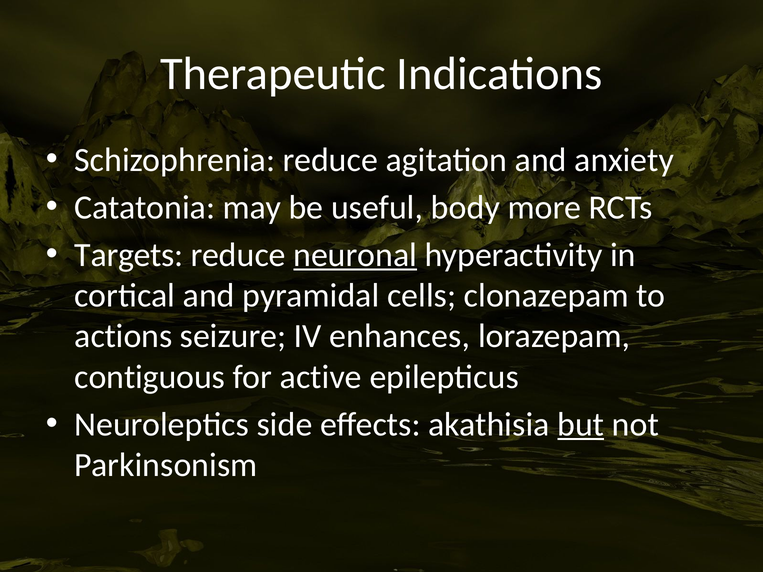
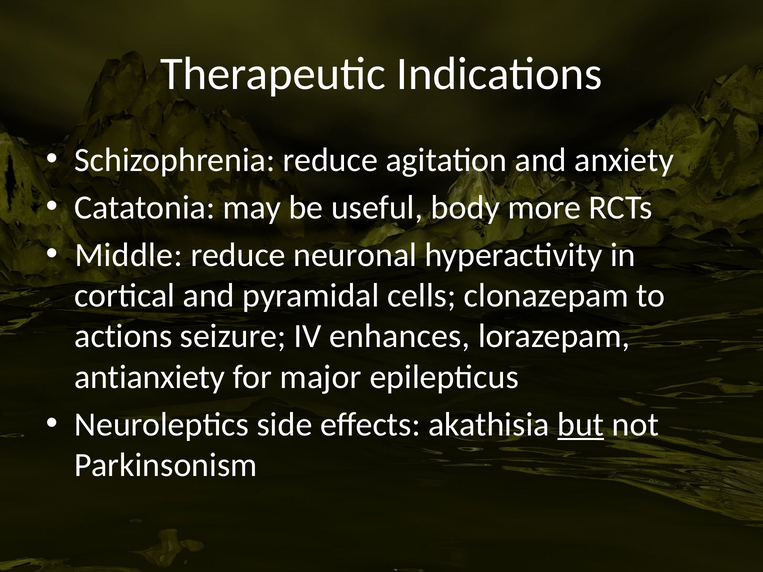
Targets: Targets -> Middle
neuronal underline: present -> none
contiguous: contiguous -> antianxiety
active: active -> major
